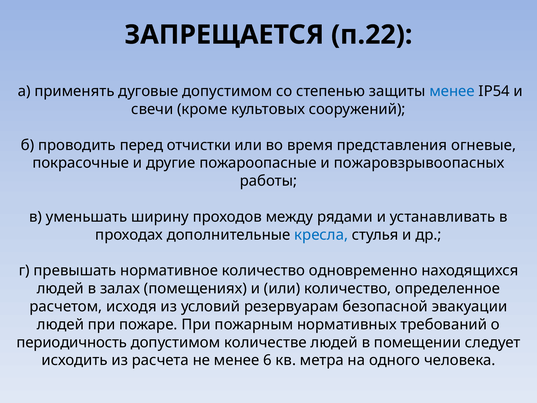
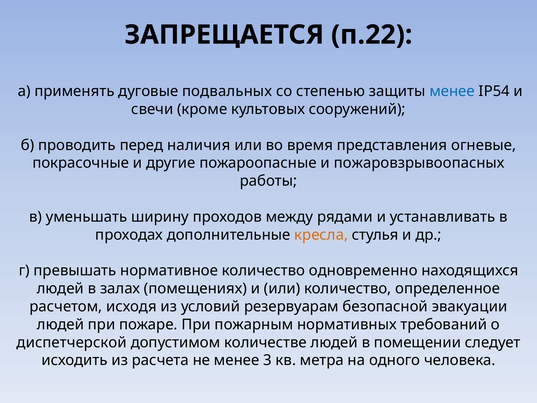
дуговые допустимом: допустимом -> подвальных
отчистки: отчистки -> наличия
кресла colour: blue -> orange
периодичность: периодичность -> диспетчерской
6: 6 -> 3
